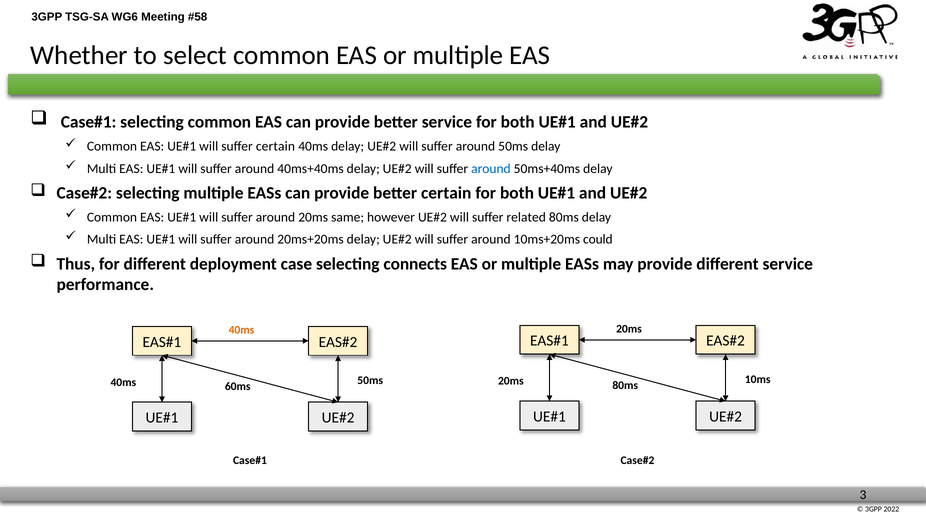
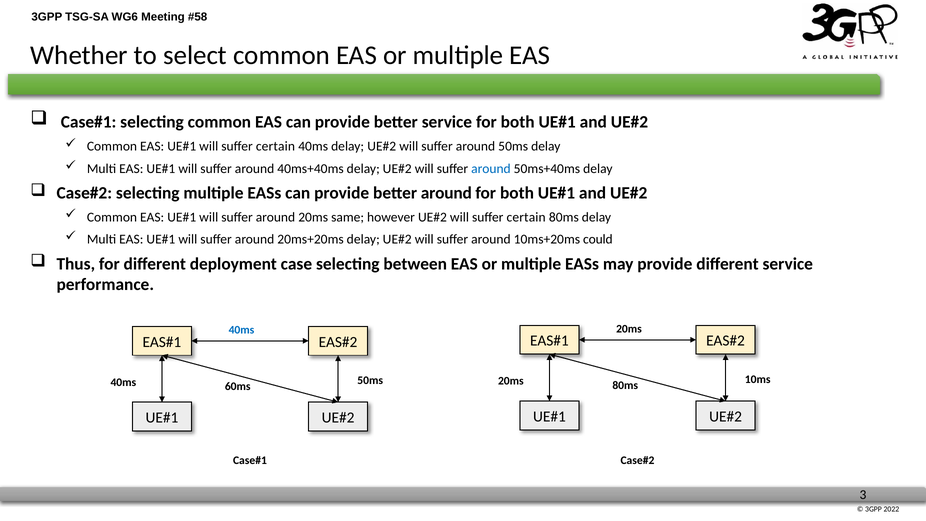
better certain: certain -> around
related at (526, 217): related -> certain
connects: connects -> between
40ms at (241, 330) colour: orange -> blue
